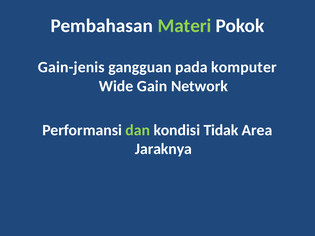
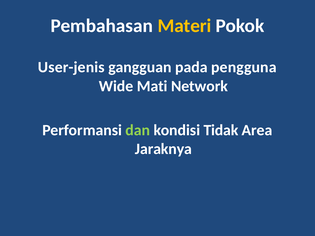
Materi colour: light green -> yellow
Gain-jenis: Gain-jenis -> User-jenis
komputer: komputer -> pengguna
Gain: Gain -> Mati
